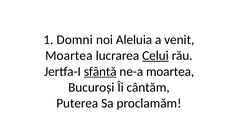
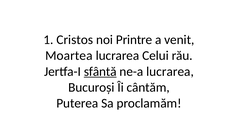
Domni: Domni -> Cristos
Aleluia: Aleluia -> Printre
Celui underline: present -> none
ne-a moartea: moartea -> lucrarea
